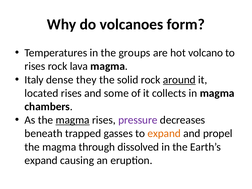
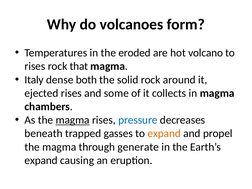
groups: groups -> eroded
lava: lava -> that
they: they -> both
around underline: present -> none
located: located -> ejected
pressure colour: purple -> blue
dissolved: dissolved -> generate
